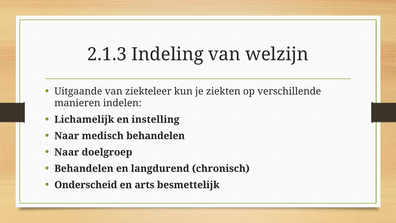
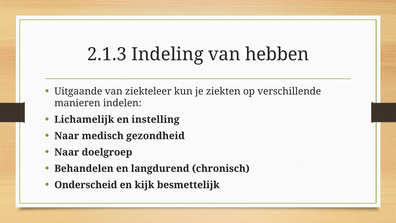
welzijn: welzijn -> hebben
medisch behandelen: behandelen -> gezondheid
arts: arts -> kijk
